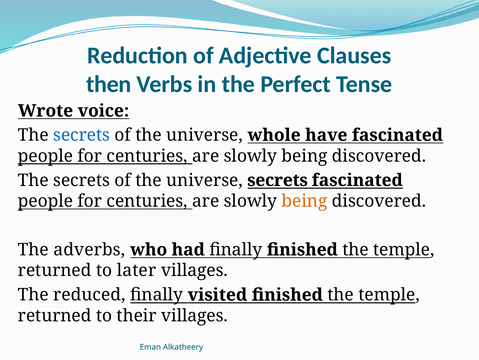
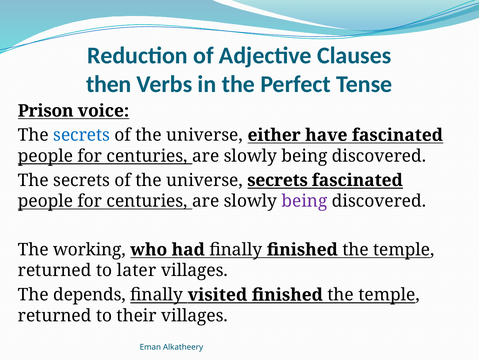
Wrote: Wrote -> Prison
whole: whole -> either
being at (305, 201) colour: orange -> purple
adverbs: adverbs -> working
reduced: reduced -> depends
